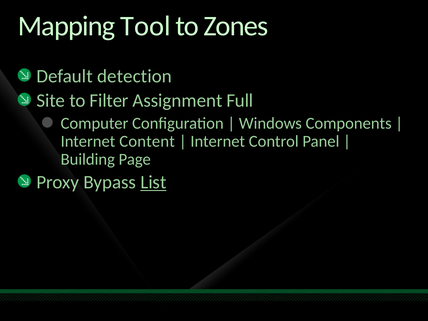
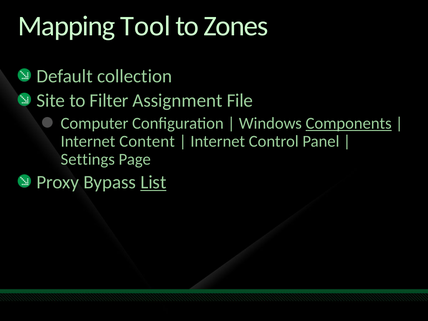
detection: detection -> collection
Full: Full -> File
Components underline: none -> present
Building: Building -> Settings
